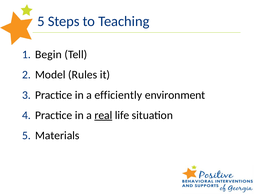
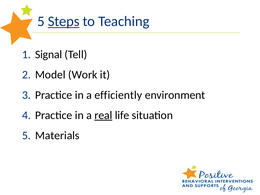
Steps underline: none -> present
Begin: Begin -> Signal
Rules: Rules -> Work
